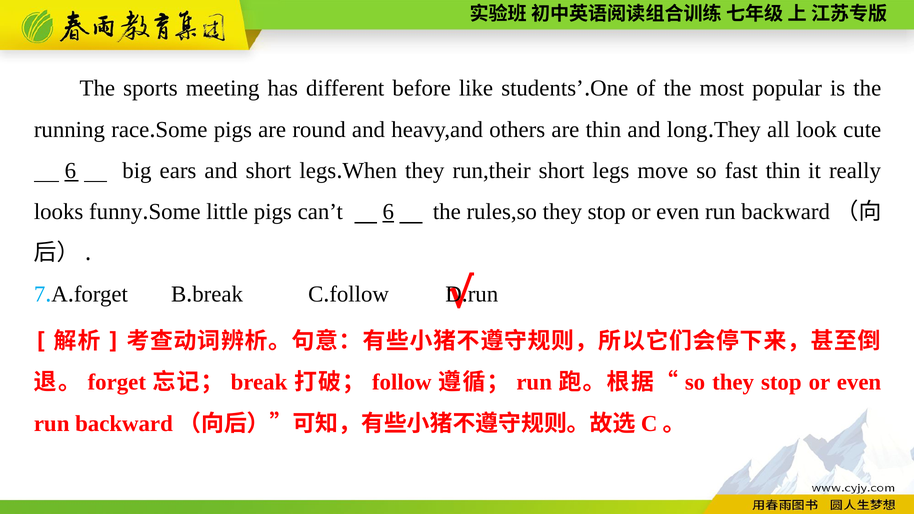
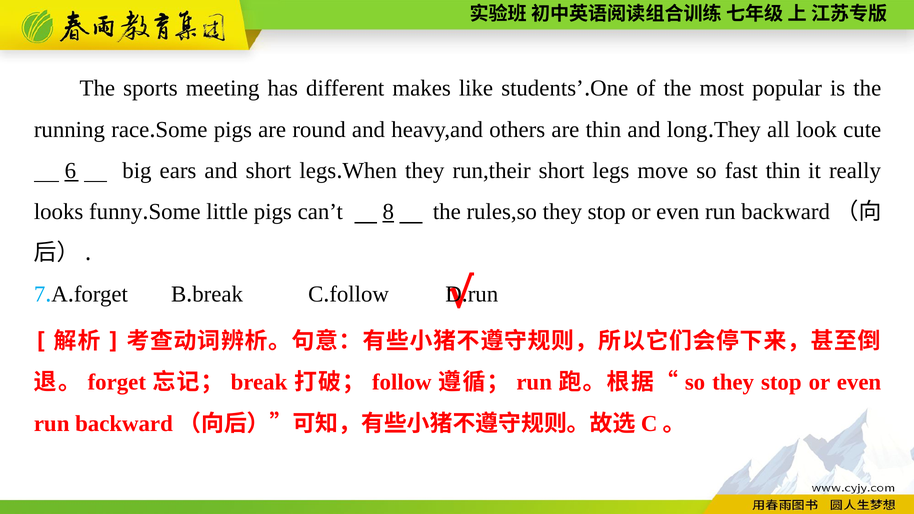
before: before -> makes
can’t 6: 6 -> 8
